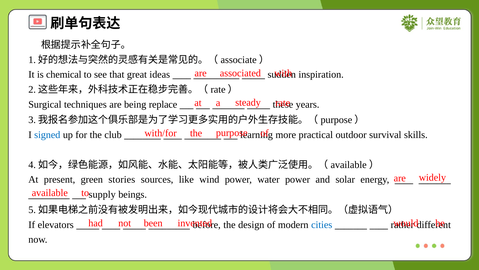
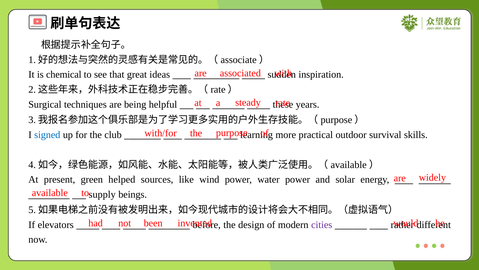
replace: replace -> helpful
stories: stories -> helped
cities colour: blue -> purple
